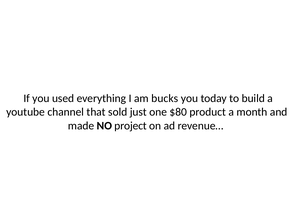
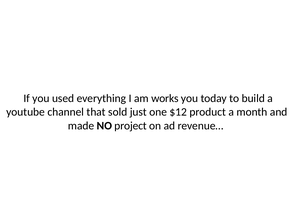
bucks: bucks -> works
$80: $80 -> $12
